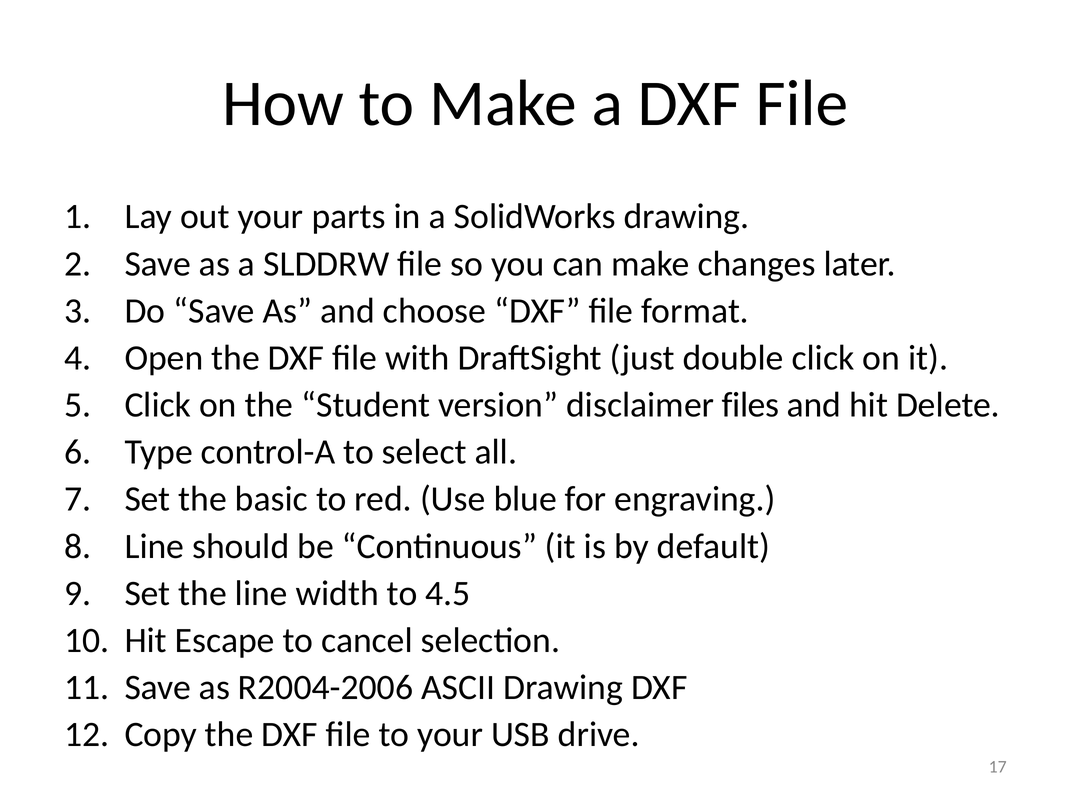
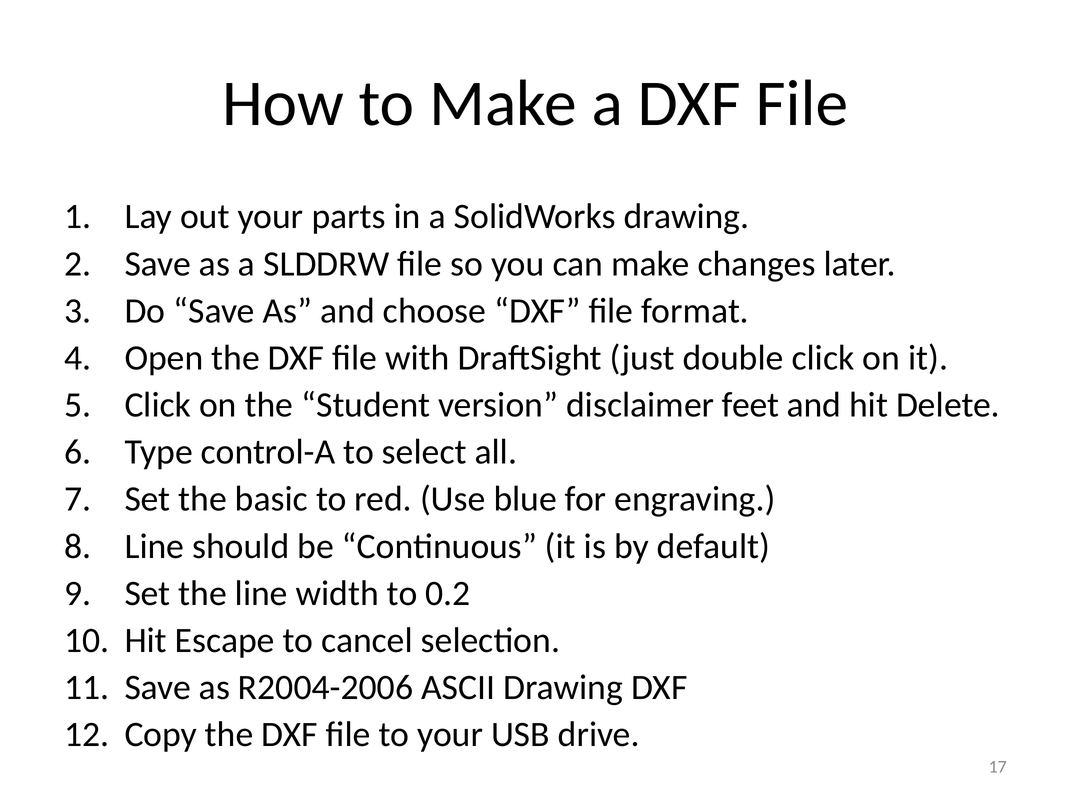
files: files -> feet
4.5: 4.5 -> 0.2
